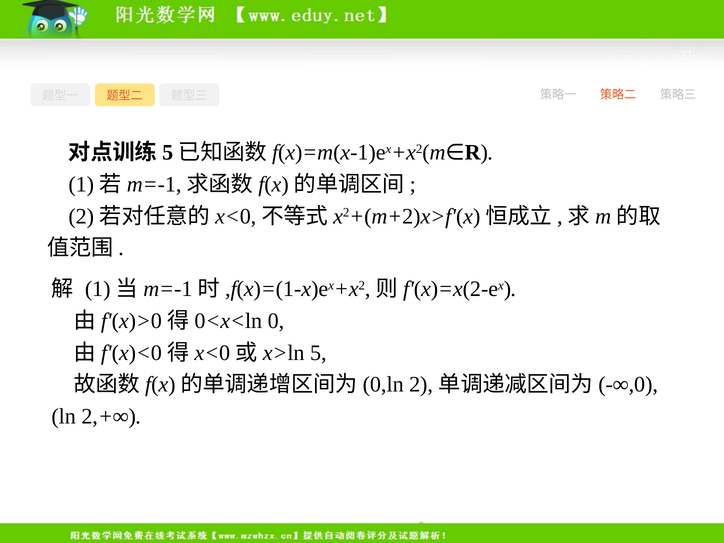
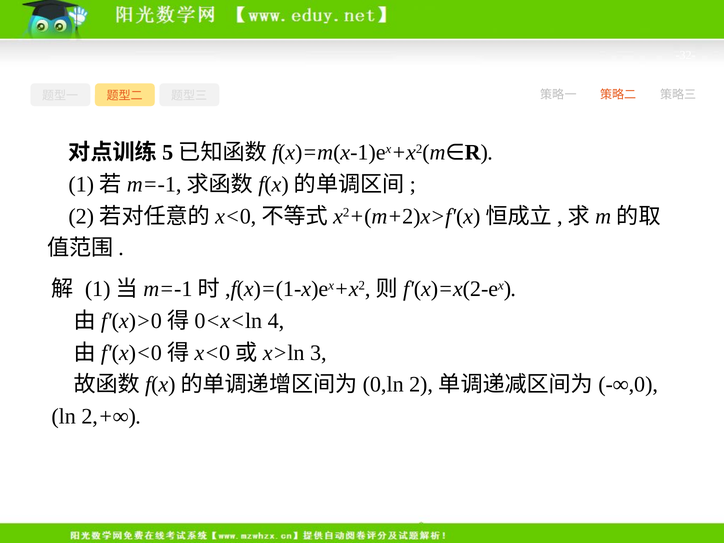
0: 0 -> 4
5: 5 -> 3
